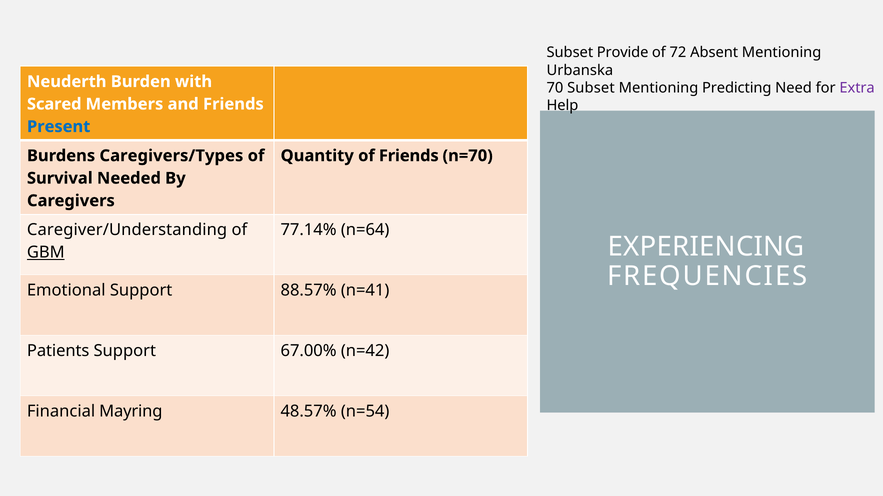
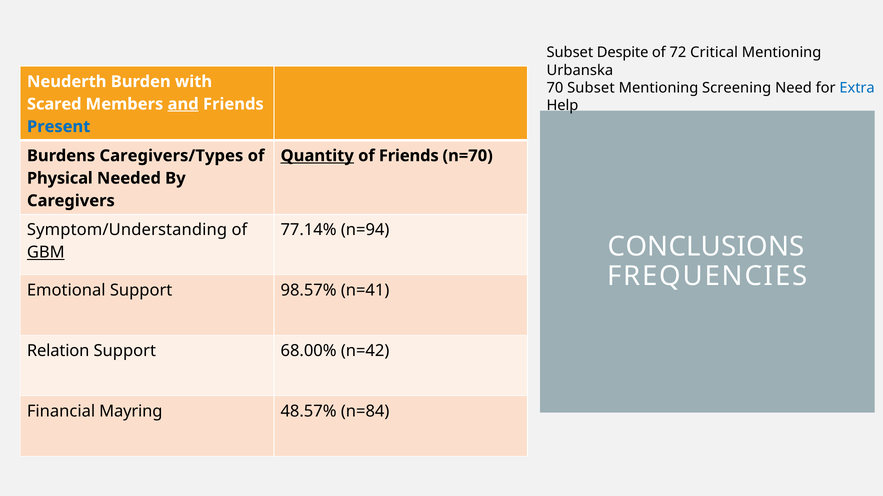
Provide: Provide -> Despite
Absent: Absent -> Critical
Predicting: Predicting -> Screening
Extra colour: purple -> blue
and underline: none -> present
Quantity underline: none -> present
Survival: Survival -> Physical
Caregiver/Understanding: Caregiver/Understanding -> Symptom/Understanding
n=64: n=64 -> n=94
EXPERIENCING: EXPERIENCING -> CONCLUSIONS
88.57%: 88.57% -> 98.57%
Patients: Patients -> Relation
67.00%: 67.00% -> 68.00%
n=54: n=54 -> n=84
